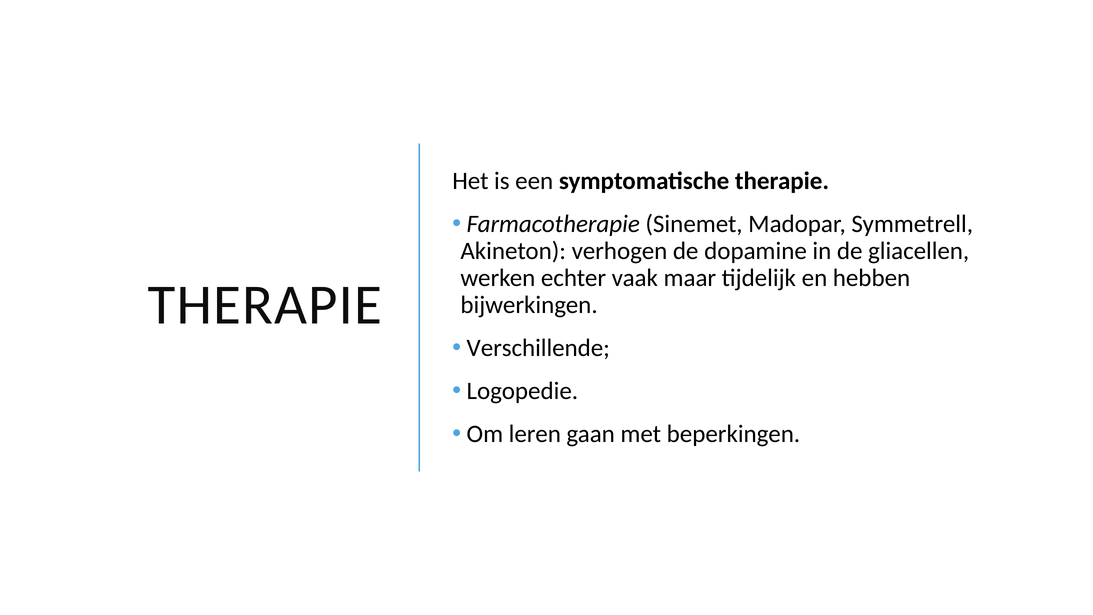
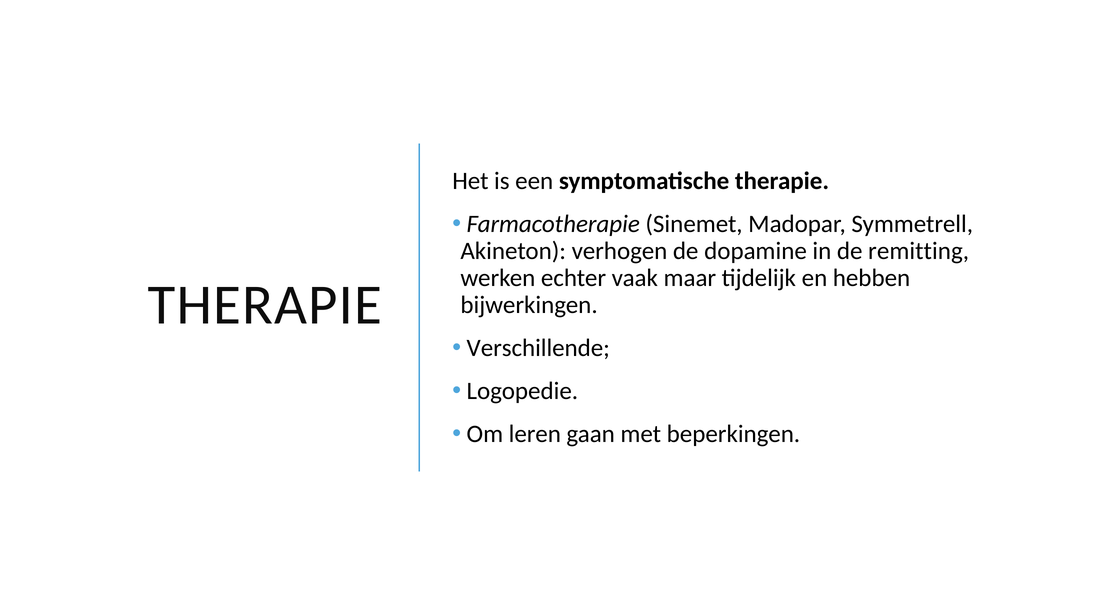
gliacellen: gliacellen -> remitting
